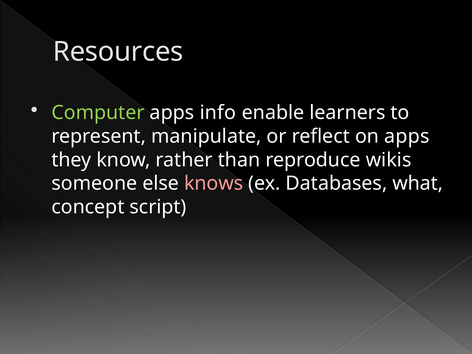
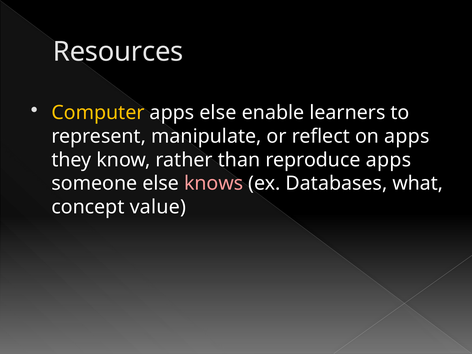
Computer colour: light green -> yellow
apps info: info -> else
reproduce wikis: wikis -> apps
script: script -> value
